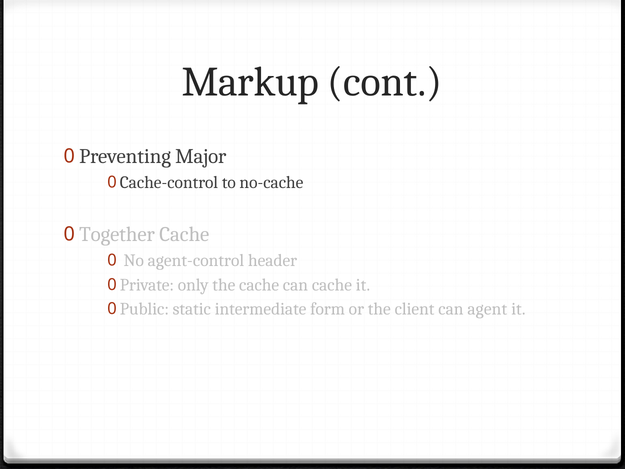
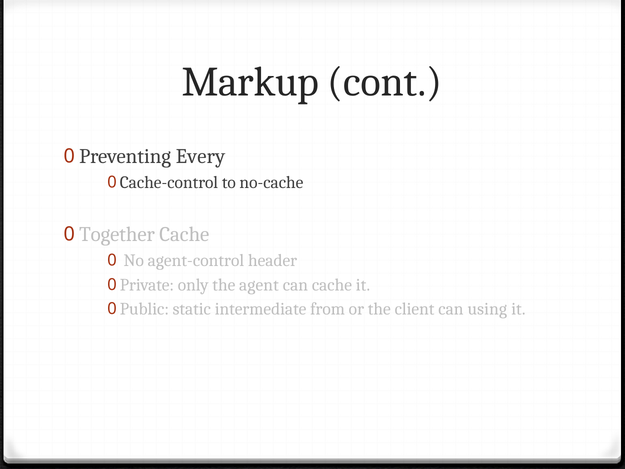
Major: Major -> Every
the cache: cache -> agent
form: form -> from
agent: agent -> using
